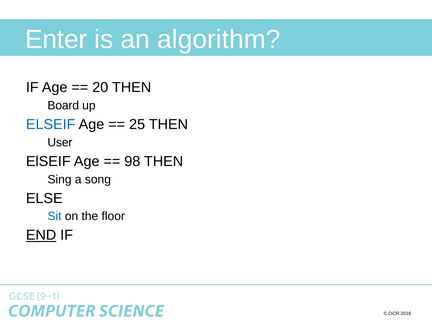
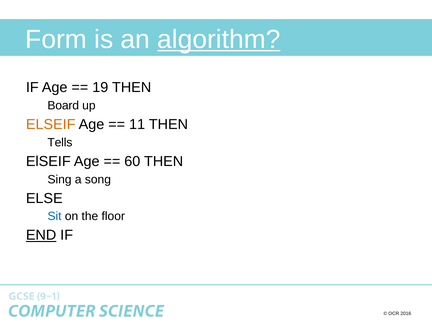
Enter: Enter -> Form
algorithm underline: none -> present
20: 20 -> 19
ELSEIF at (51, 124) colour: blue -> orange
25: 25 -> 11
User: User -> Tells
98: 98 -> 60
